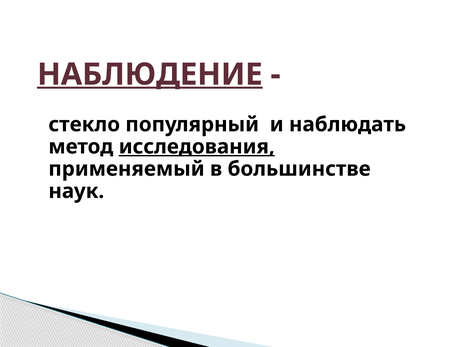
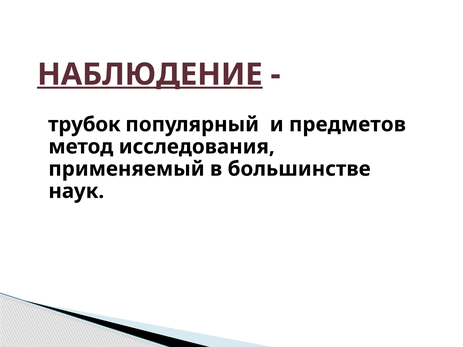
стекло: стекло -> трубок
наблюдать: наблюдать -> предметов
исследования underline: present -> none
